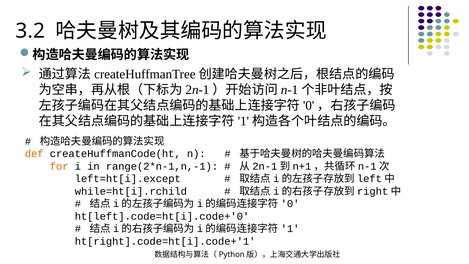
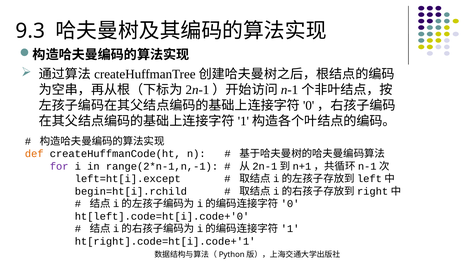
3.2: 3.2 -> 9.3
for colour: orange -> purple
while=ht[i].rchild: while=ht[i].rchild -> begin=ht[i].rchild
